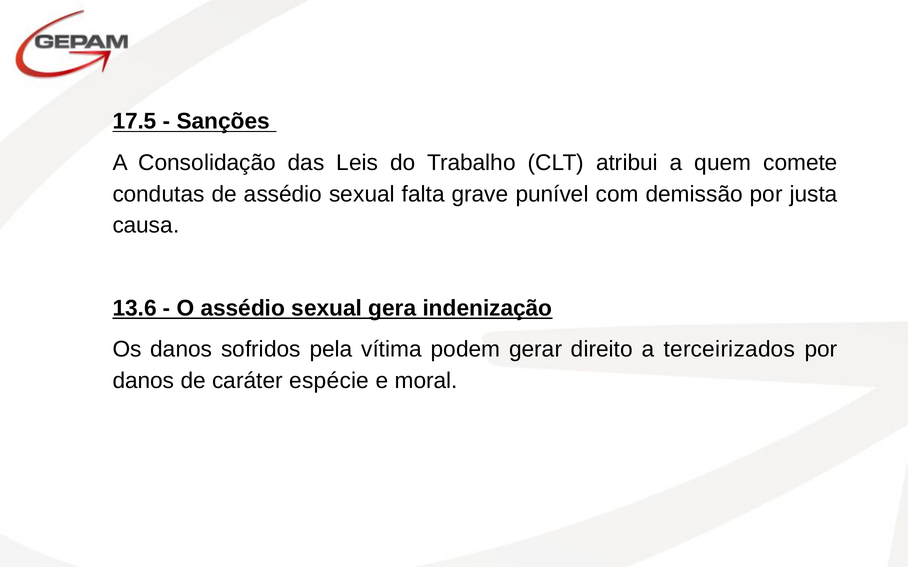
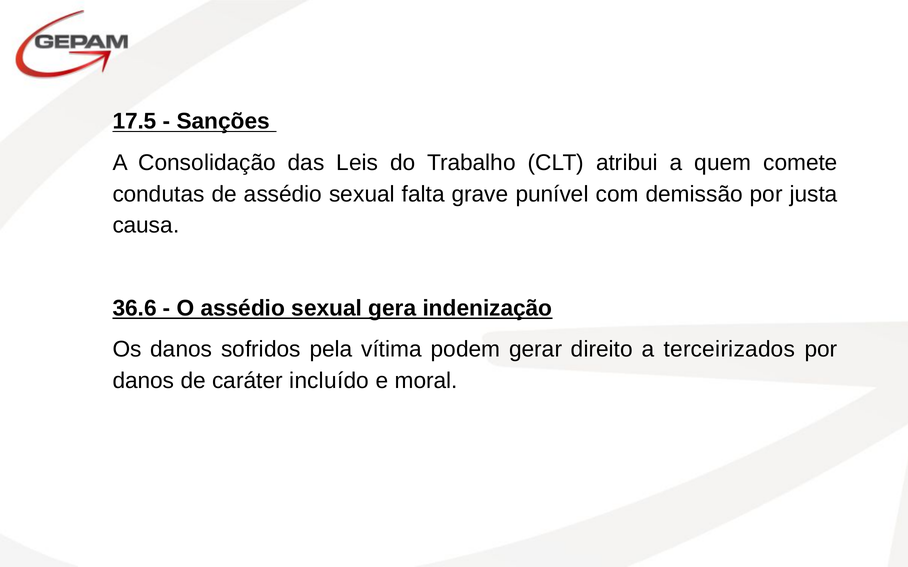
13.6: 13.6 -> 36.6
espécie: espécie -> incluído
